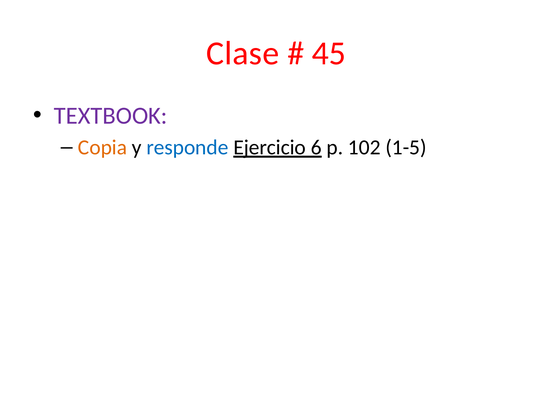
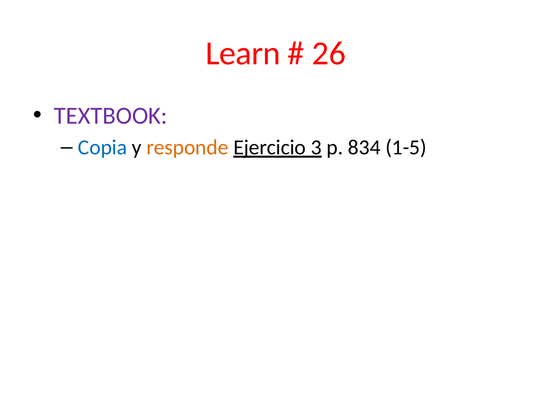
Clase: Clase -> Learn
45: 45 -> 26
Copia colour: orange -> blue
responde colour: blue -> orange
6: 6 -> 3
102: 102 -> 834
